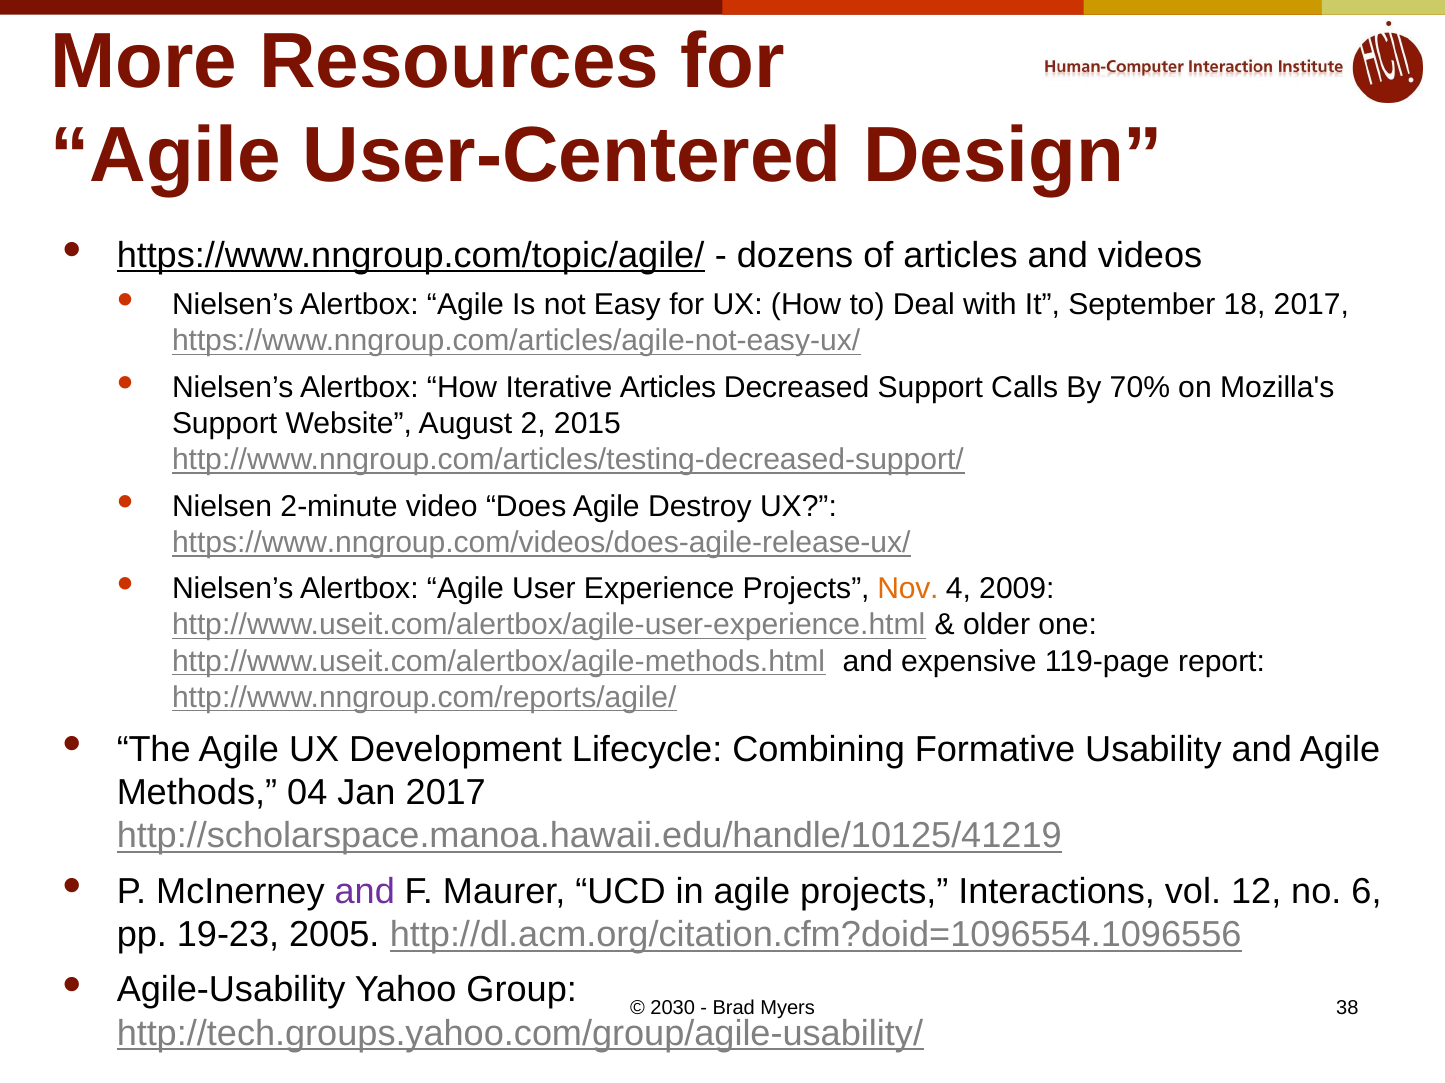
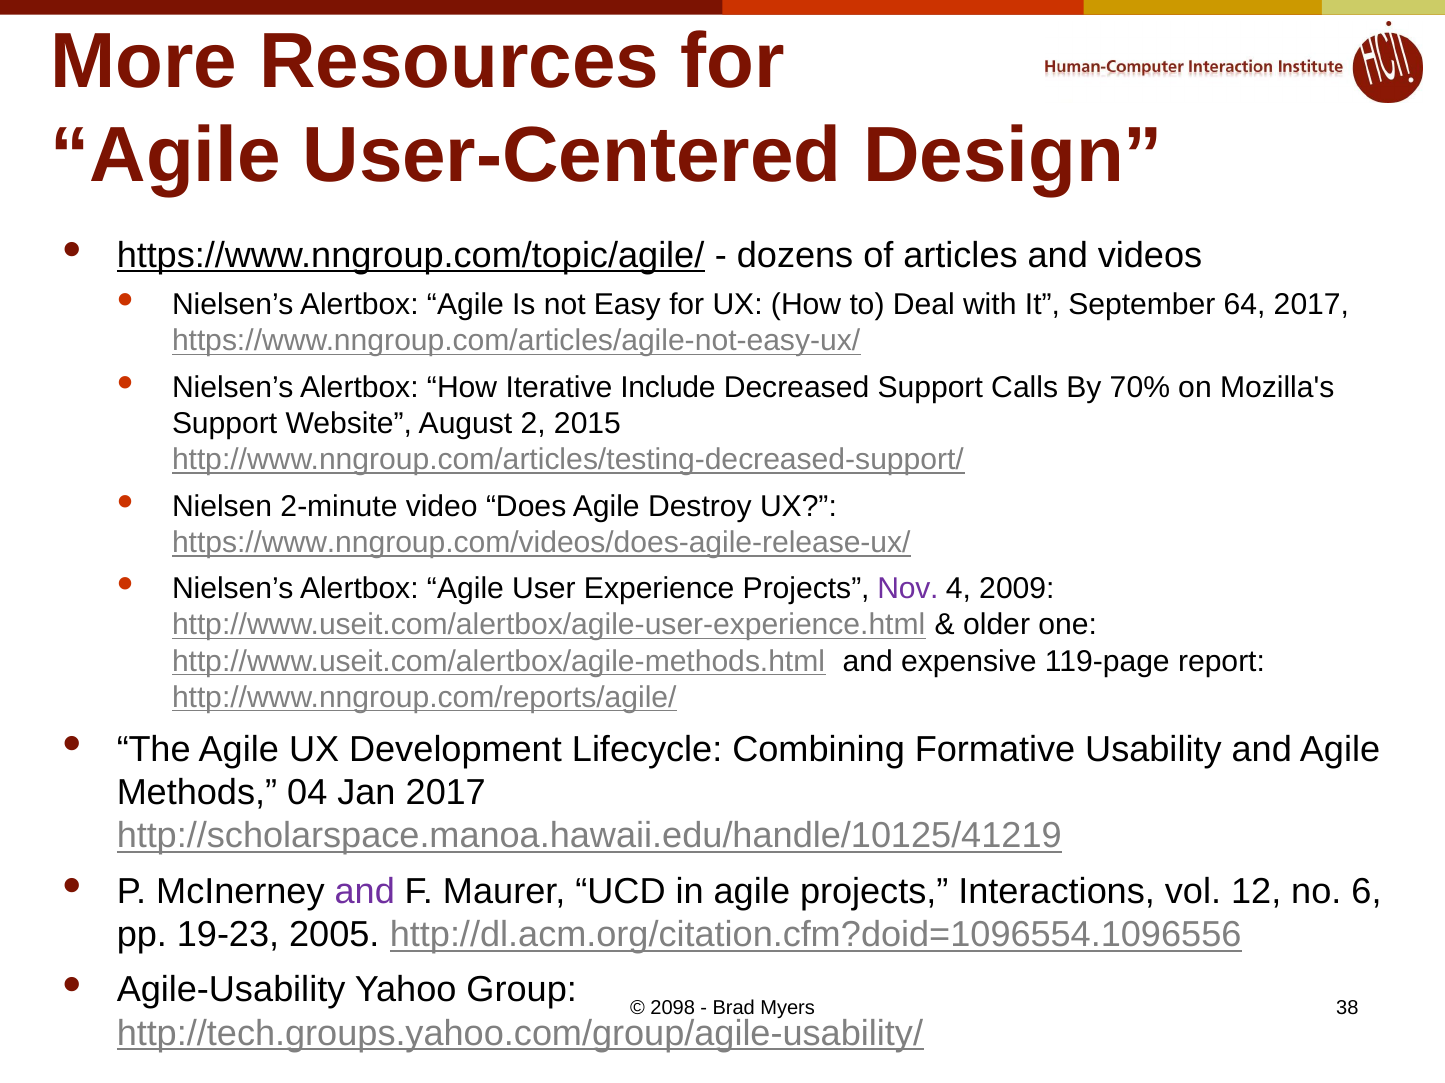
18: 18 -> 64
Iterative Articles: Articles -> Include
Nov colour: orange -> purple
2030: 2030 -> 2098
